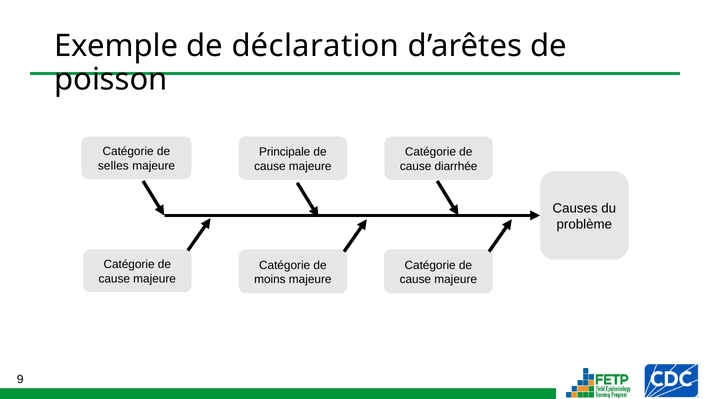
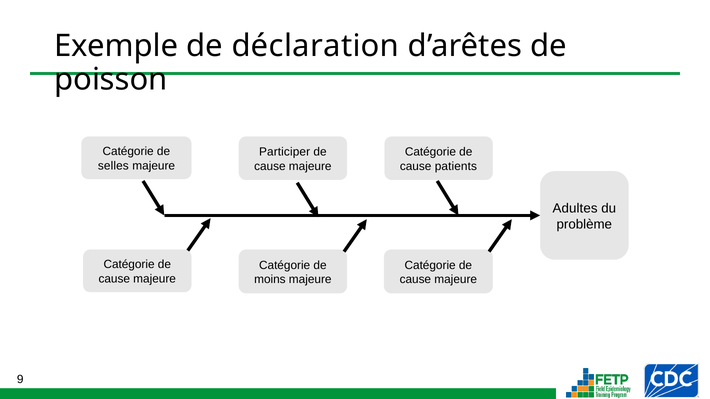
Principale: Principale -> Participer
diarrhée: diarrhée -> patients
Causes: Causes -> Adultes
